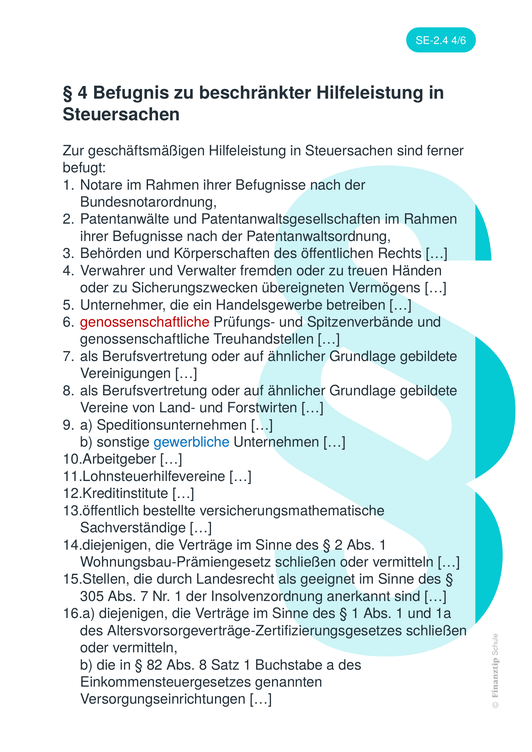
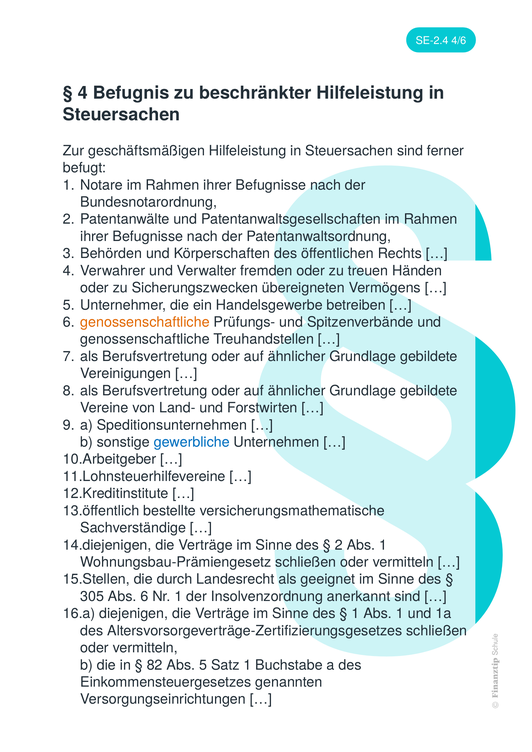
genossenschaftliche at (145, 322) colour: red -> orange
Abs 7: 7 -> 6
Abs 8: 8 -> 5
